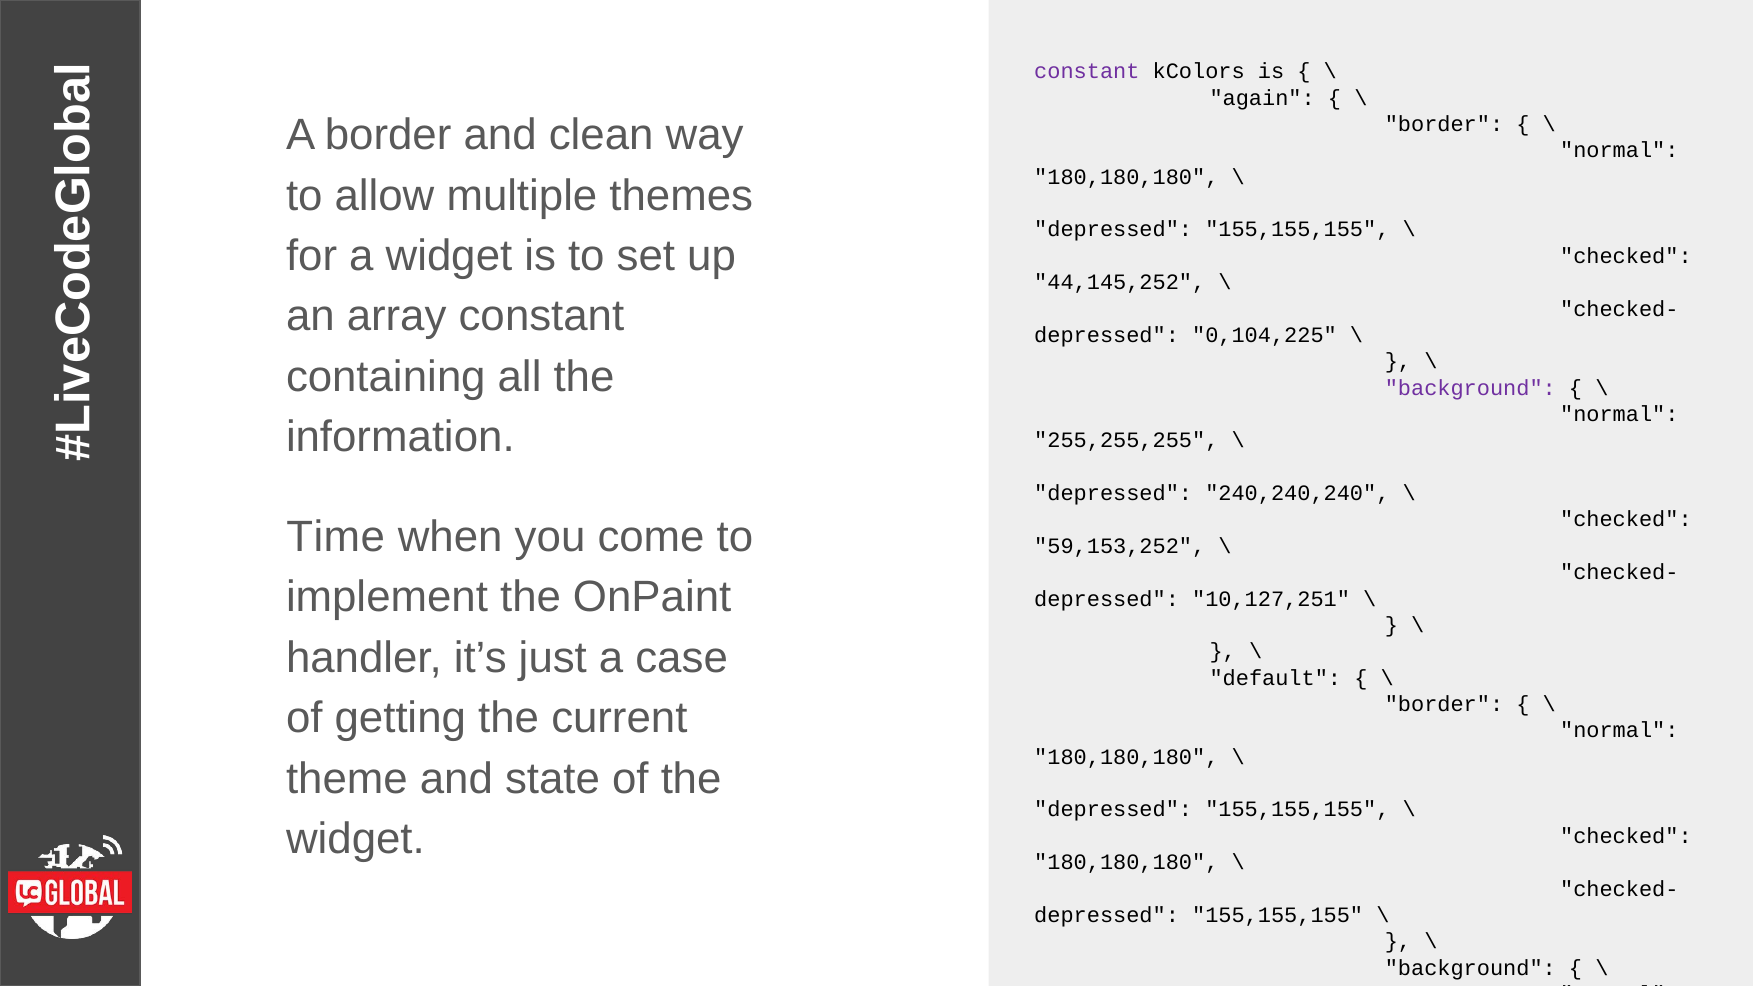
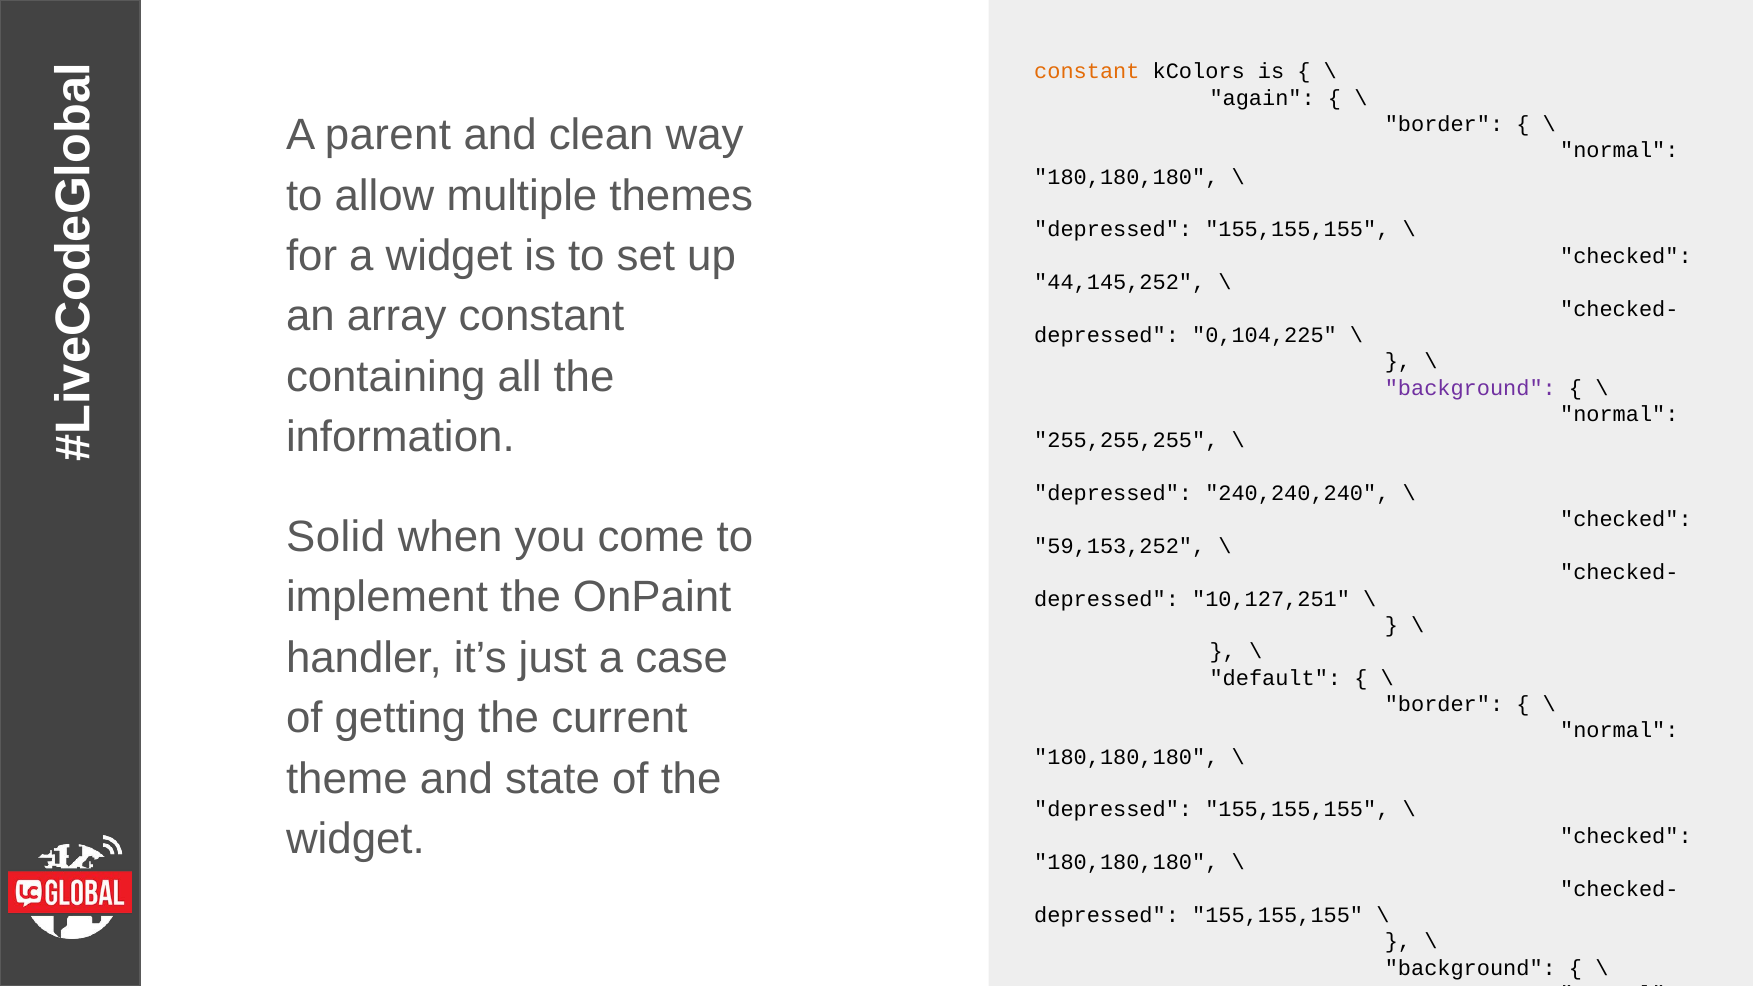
constant at (1087, 72) colour: purple -> orange
A border: border -> parent
Time: Time -> Solid
